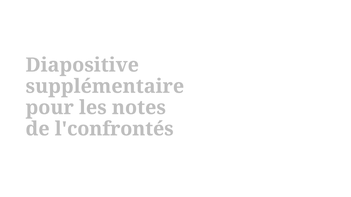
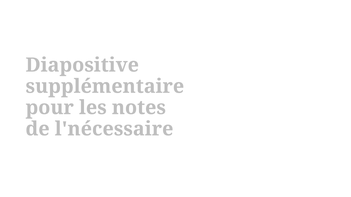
l'confrontés: l'confrontés -> l'nécessaire
